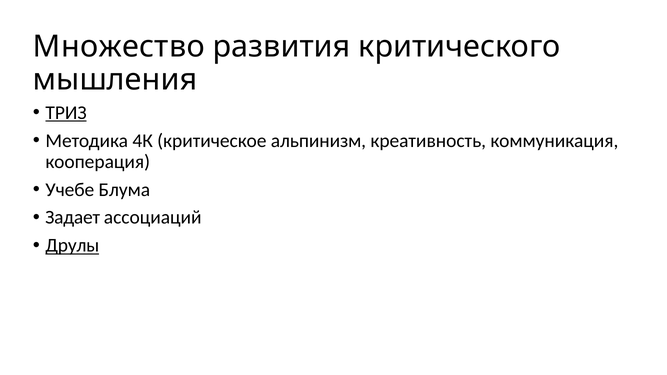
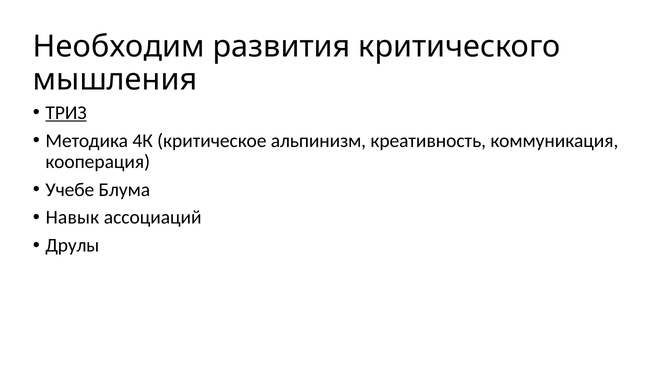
Множество: Множество -> Необходим
Задает: Задает -> Навык
Друлы underline: present -> none
